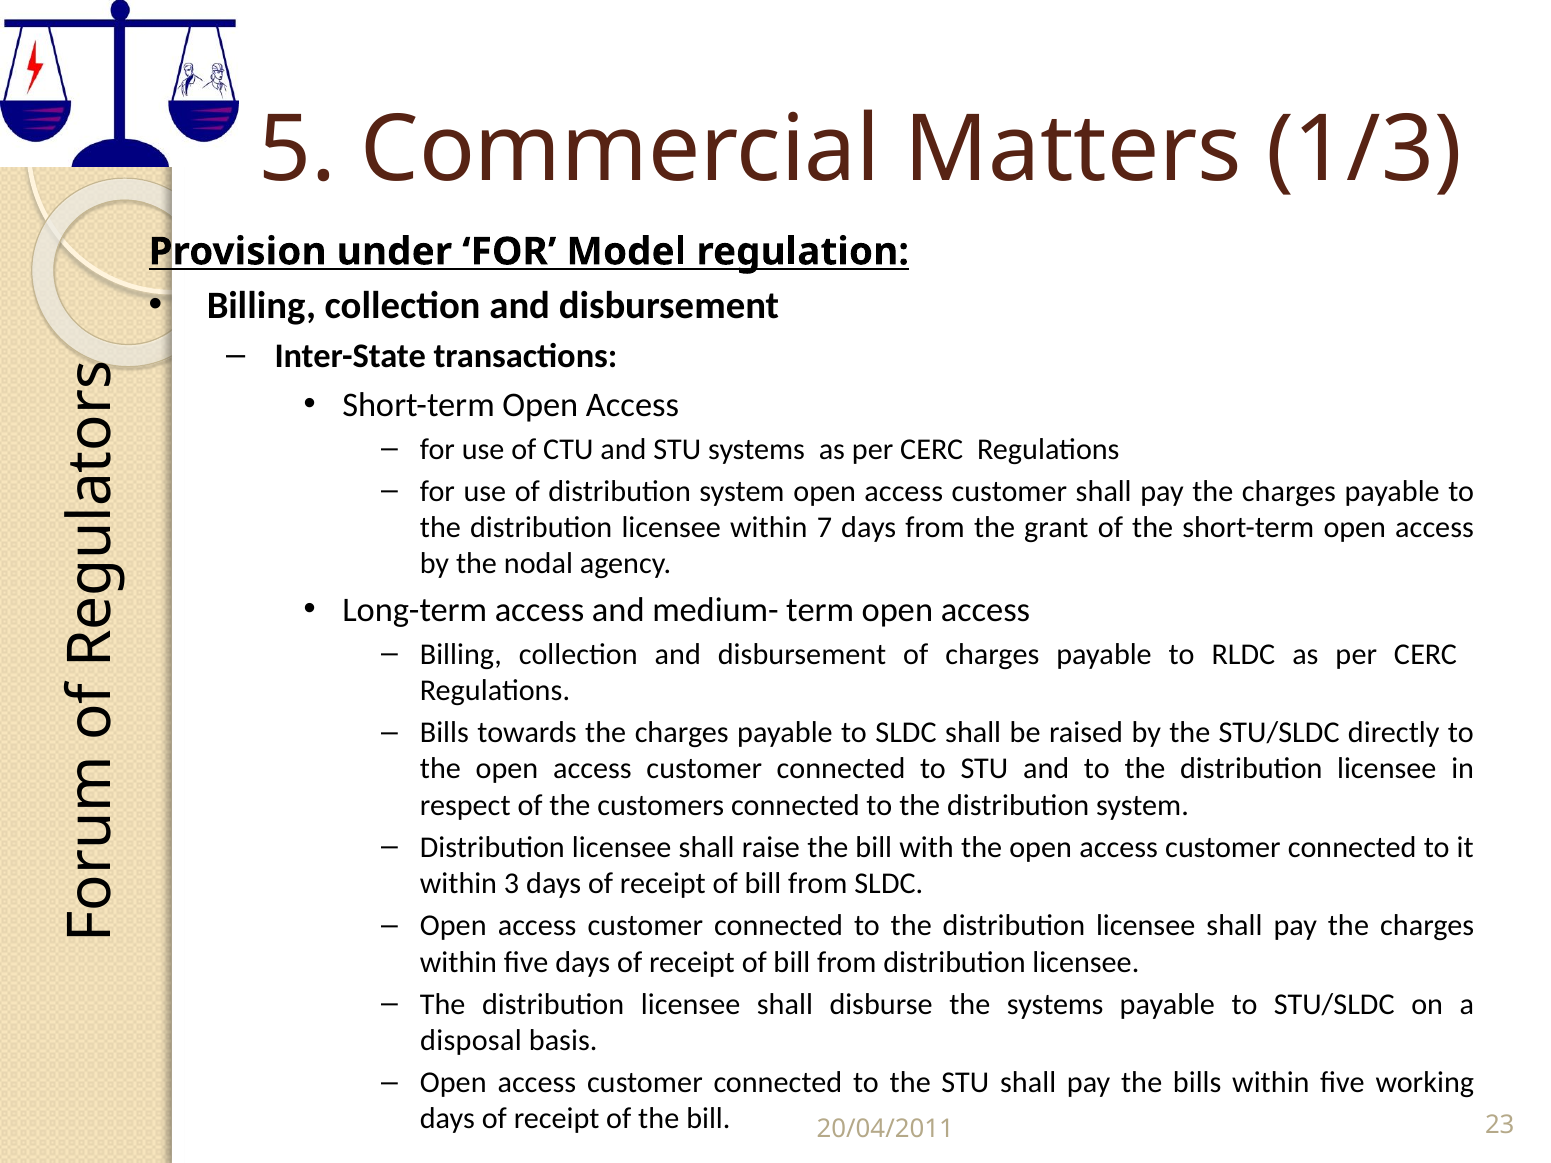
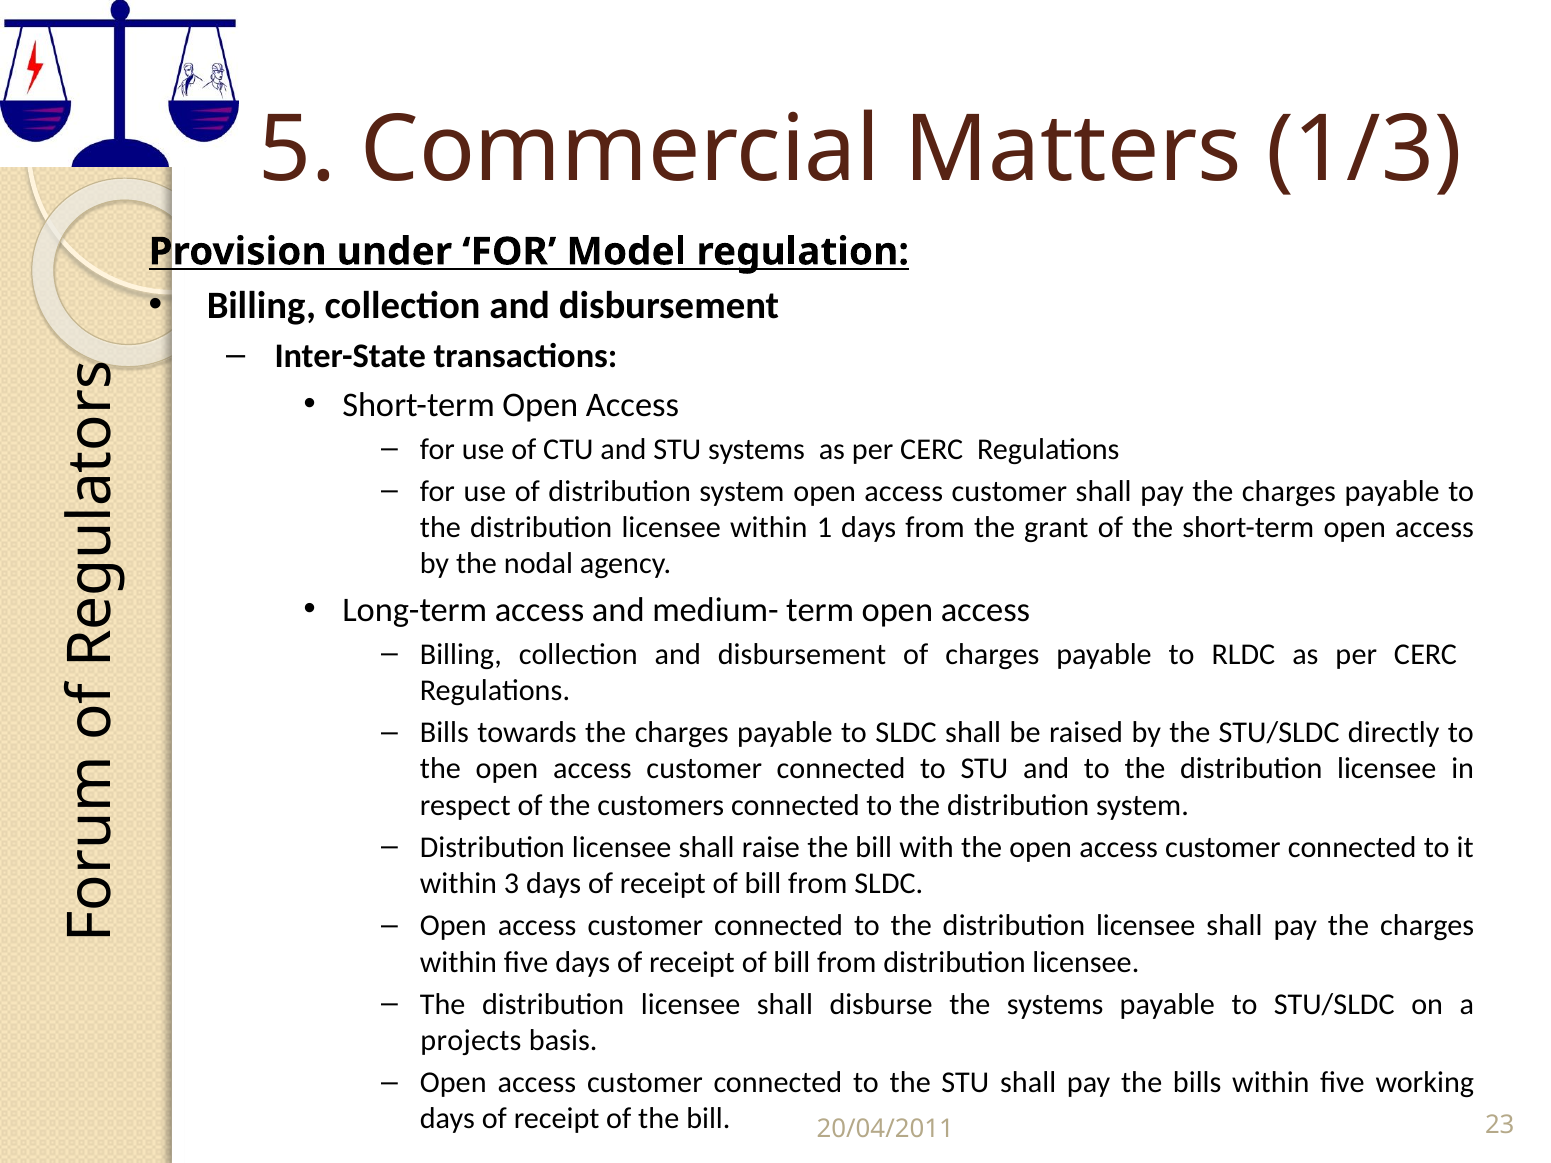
7: 7 -> 1
disposal: disposal -> projects
